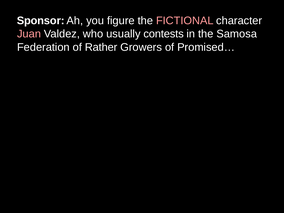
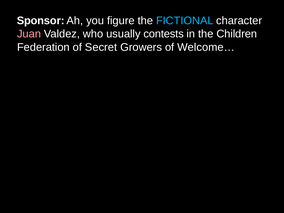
FICTIONAL colour: pink -> light blue
Samosa: Samosa -> Children
Rather: Rather -> Secret
Promised…: Promised… -> Welcome…
